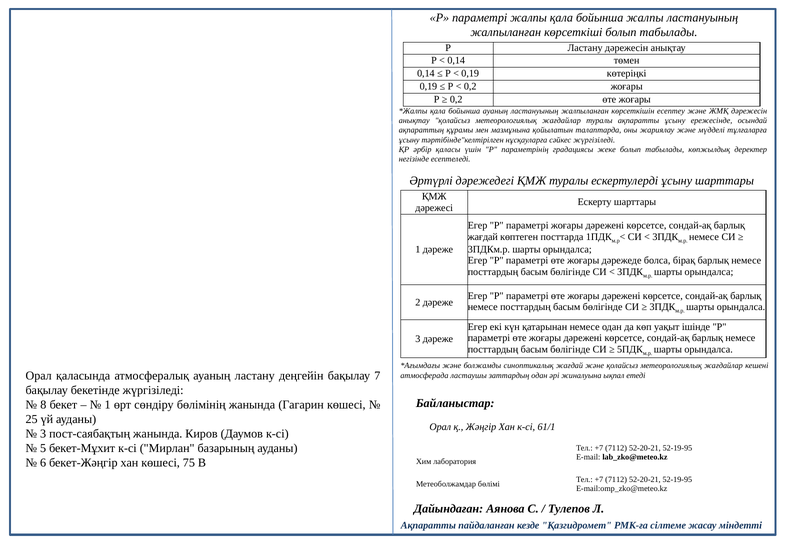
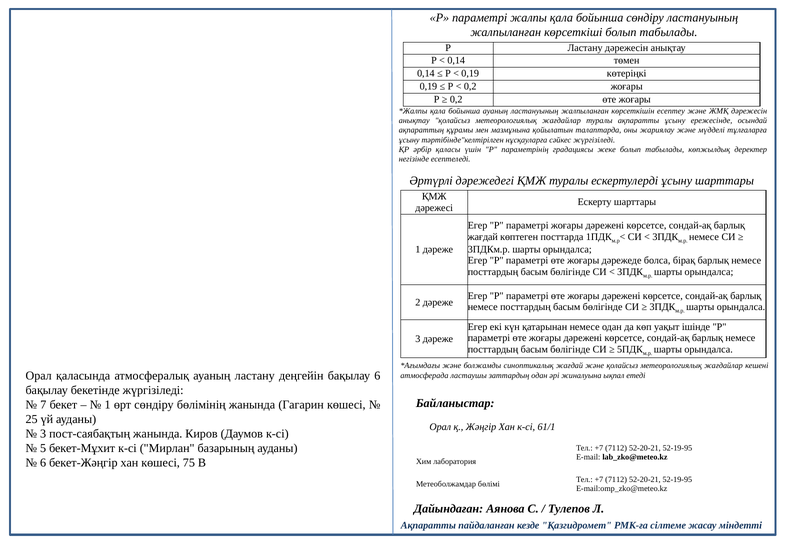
бойынша жалпы: жалпы -> сөндіру
бақылау 7: 7 -> 6
8: 8 -> 7
